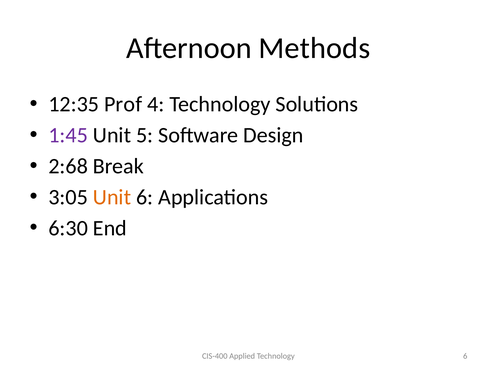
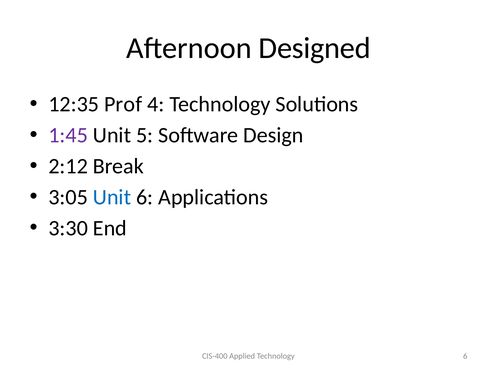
Methods: Methods -> Designed
2:68: 2:68 -> 2:12
Unit at (112, 197) colour: orange -> blue
6:30: 6:30 -> 3:30
